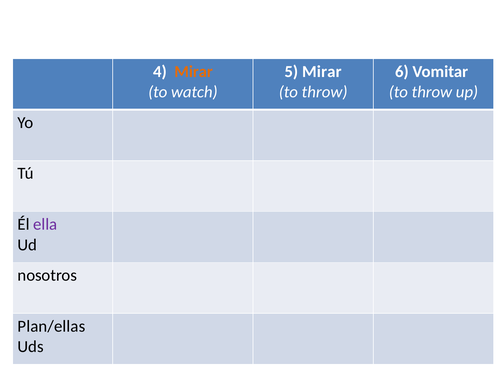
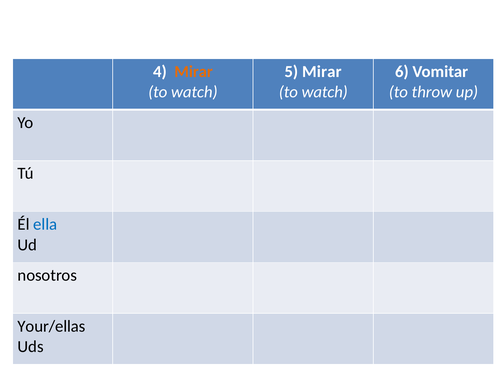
throw at (325, 92): throw -> watch
ella colour: purple -> blue
Plan/ellas: Plan/ellas -> Your/ellas
